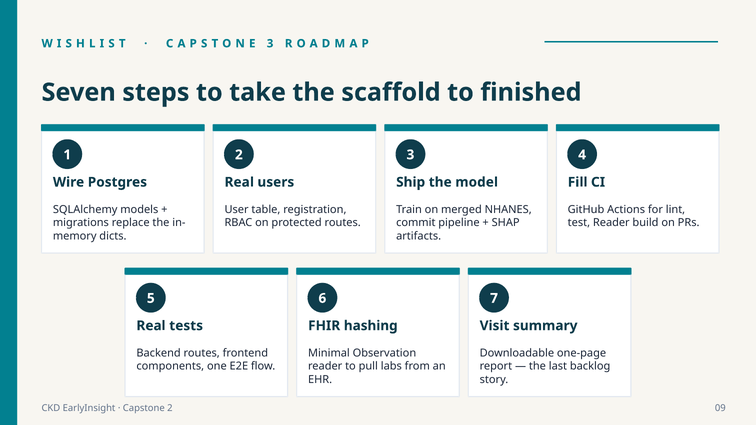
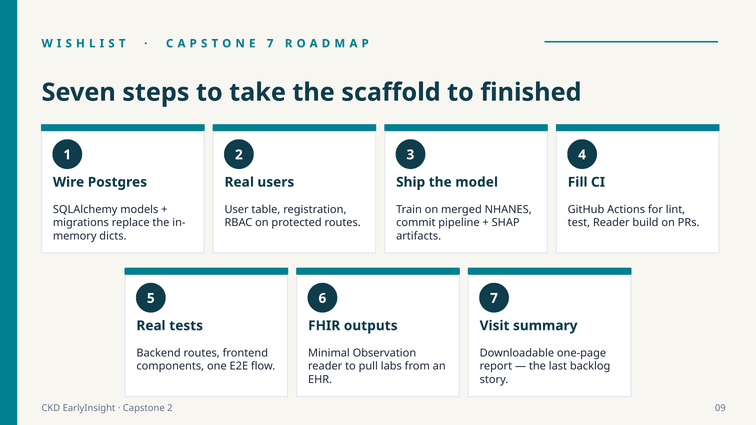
3 at (270, 44): 3 -> 7
hashing: hashing -> outputs
